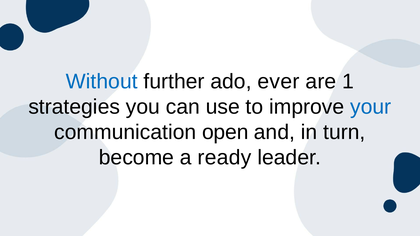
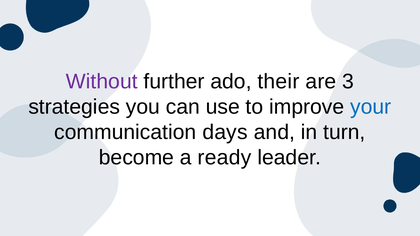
Without colour: blue -> purple
ever: ever -> their
1: 1 -> 3
open: open -> days
